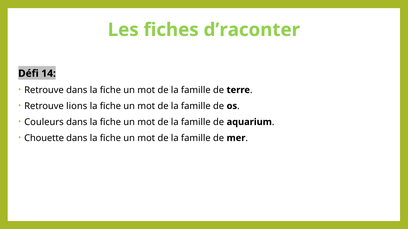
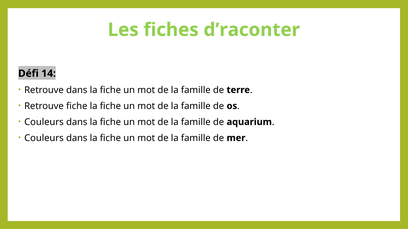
Retrouve lions: lions -> fiche
Chouette at (44, 138): Chouette -> Couleurs
